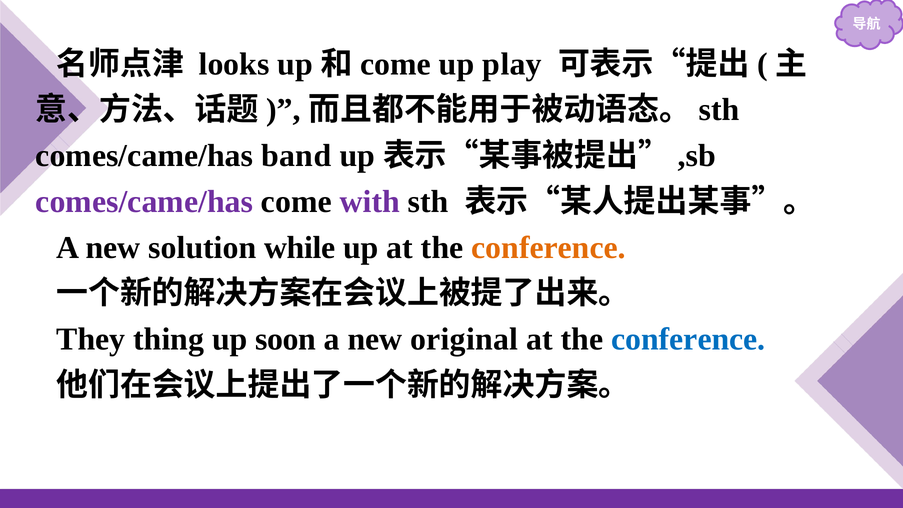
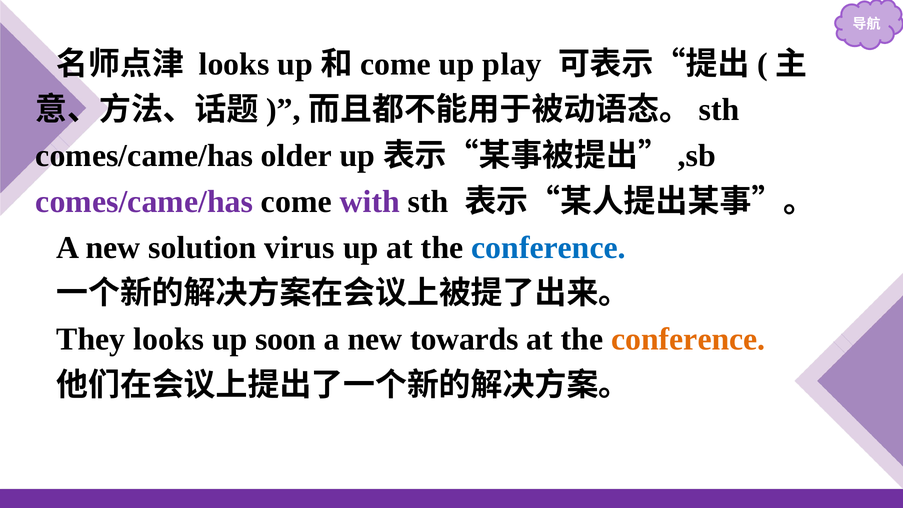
band: band -> older
while: while -> virus
conference at (549, 248) colour: orange -> blue
They thing: thing -> looks
original: original -> towards
conference at (688, 339) colour: blue -> orange
